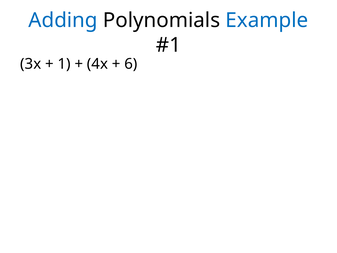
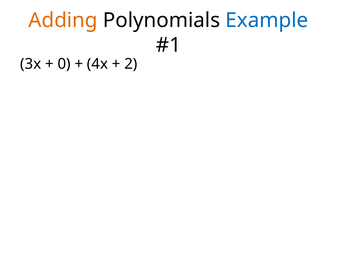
Adding colour: blue -> orange
1: 1 -> 0
6: 6 -> 2
